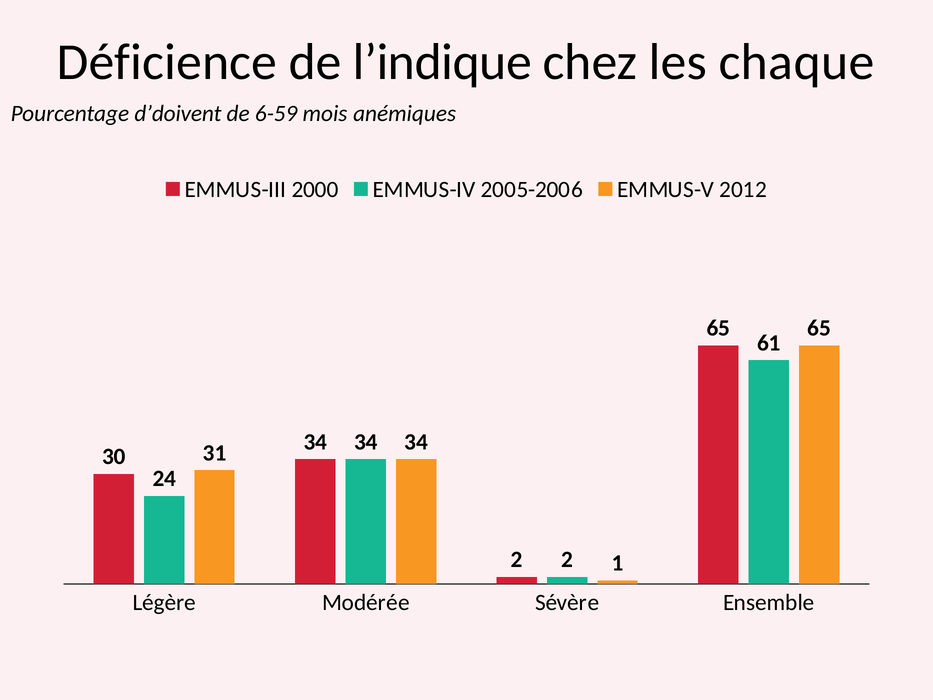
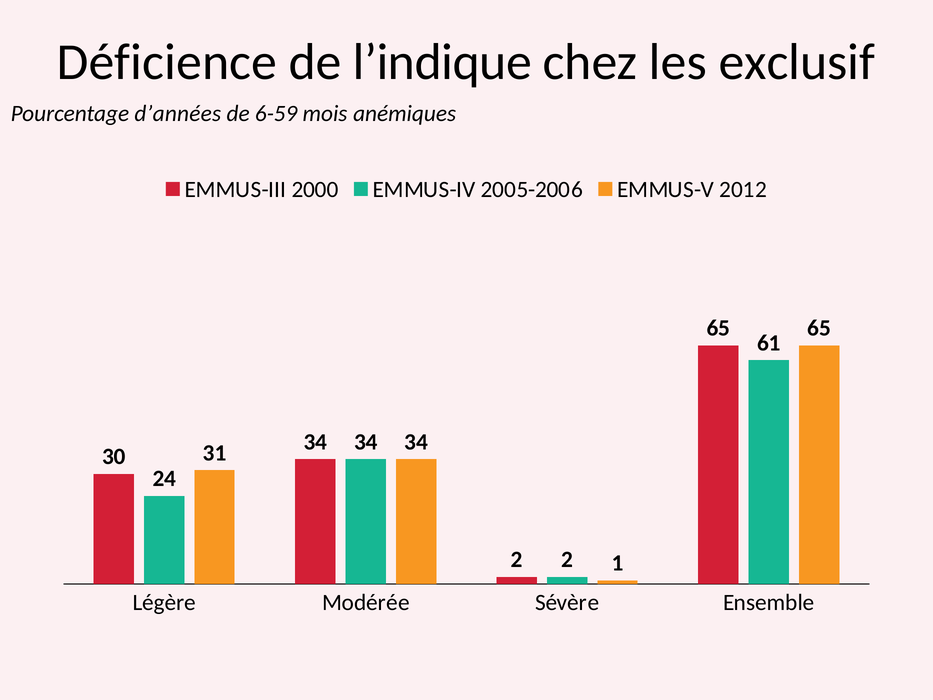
chaque: chaque -> exclusif
d’doivent: d’doivent -> d’années
